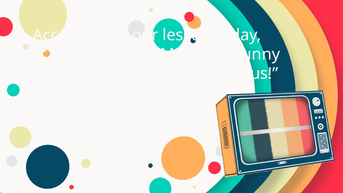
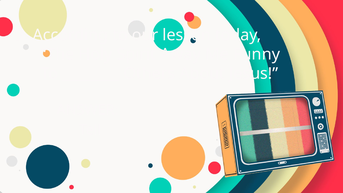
Many: Many -> Away
